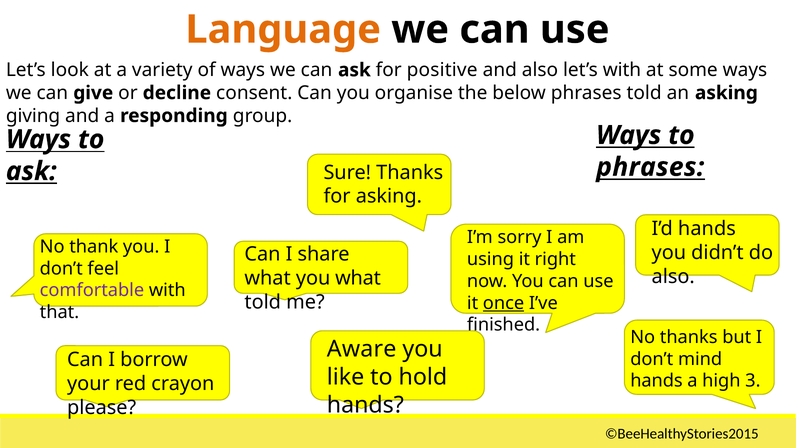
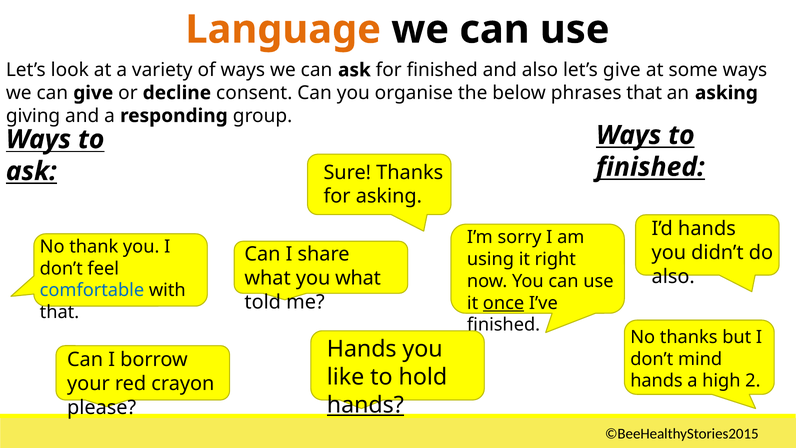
for positive: positive -> finished
let’s with: with -> give
phrases told: told -> that
phrases at (650, 167): phrases -> finished
comfortable colour: purple -> blue
Aware at (362, 349): Aware -> Hands
3: 3 -> 2
hands at (365, 405) underline: none -> present
